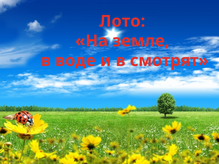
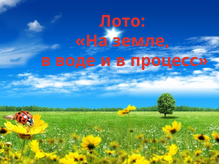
смотрят: смотрят -> процесс
